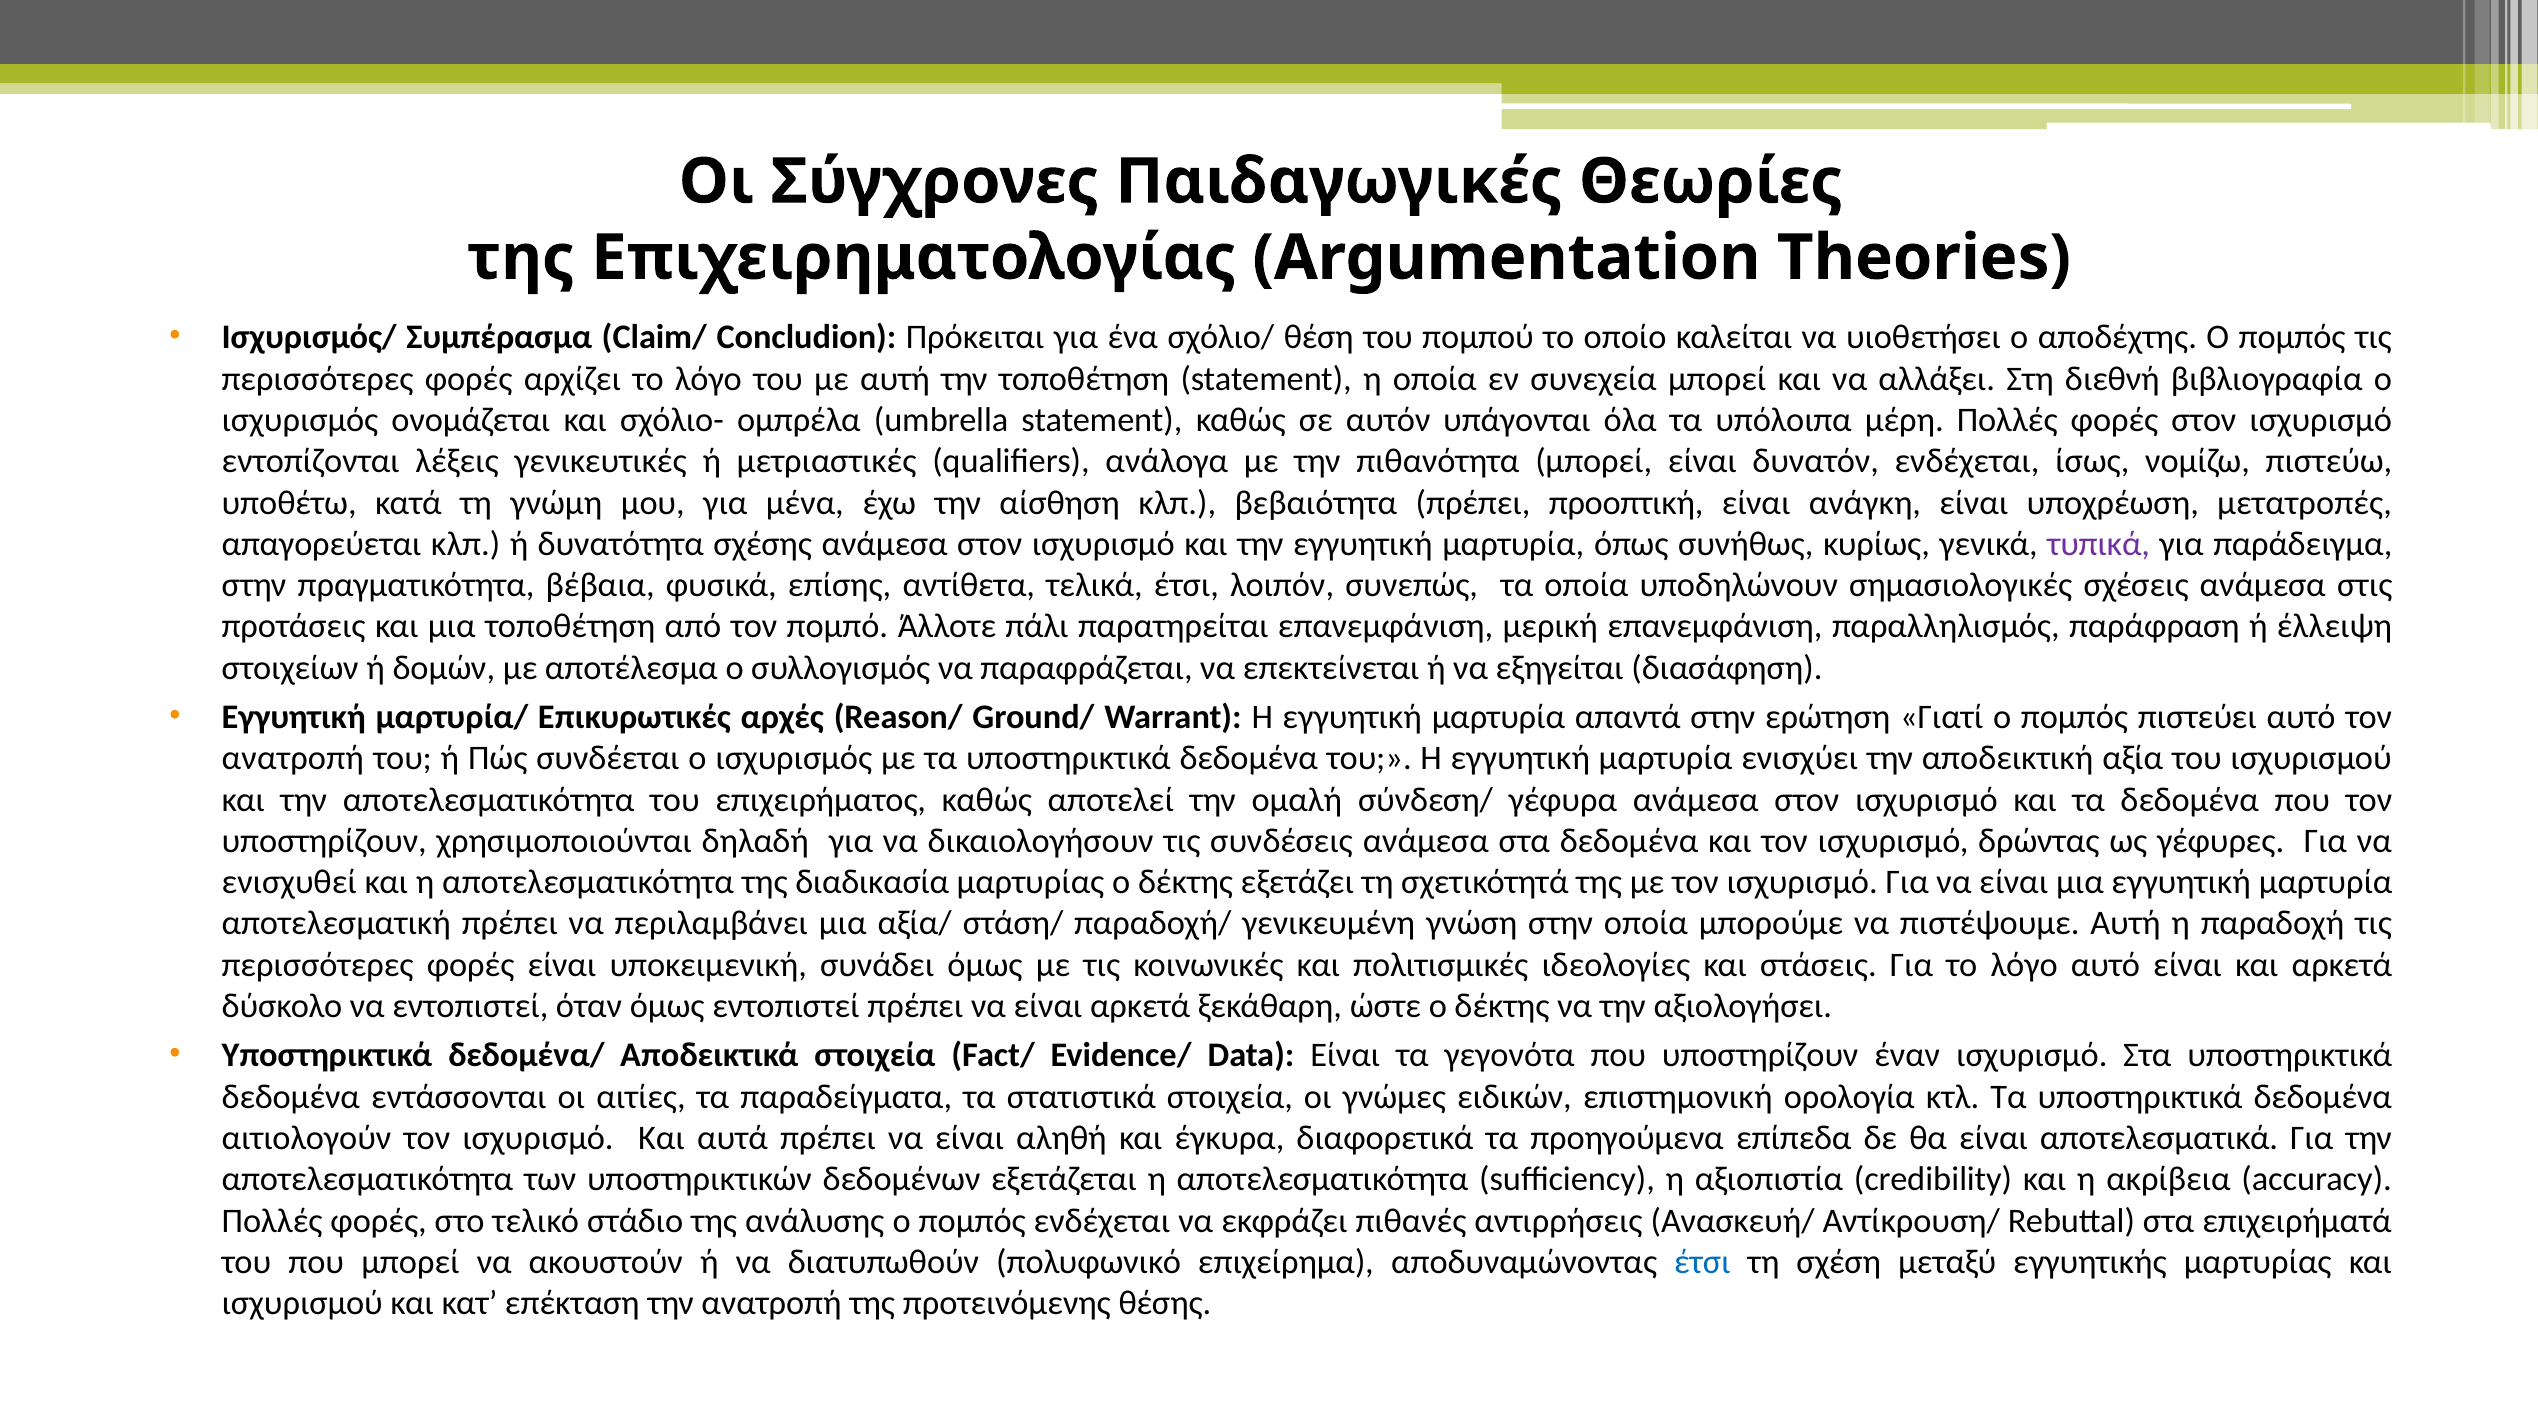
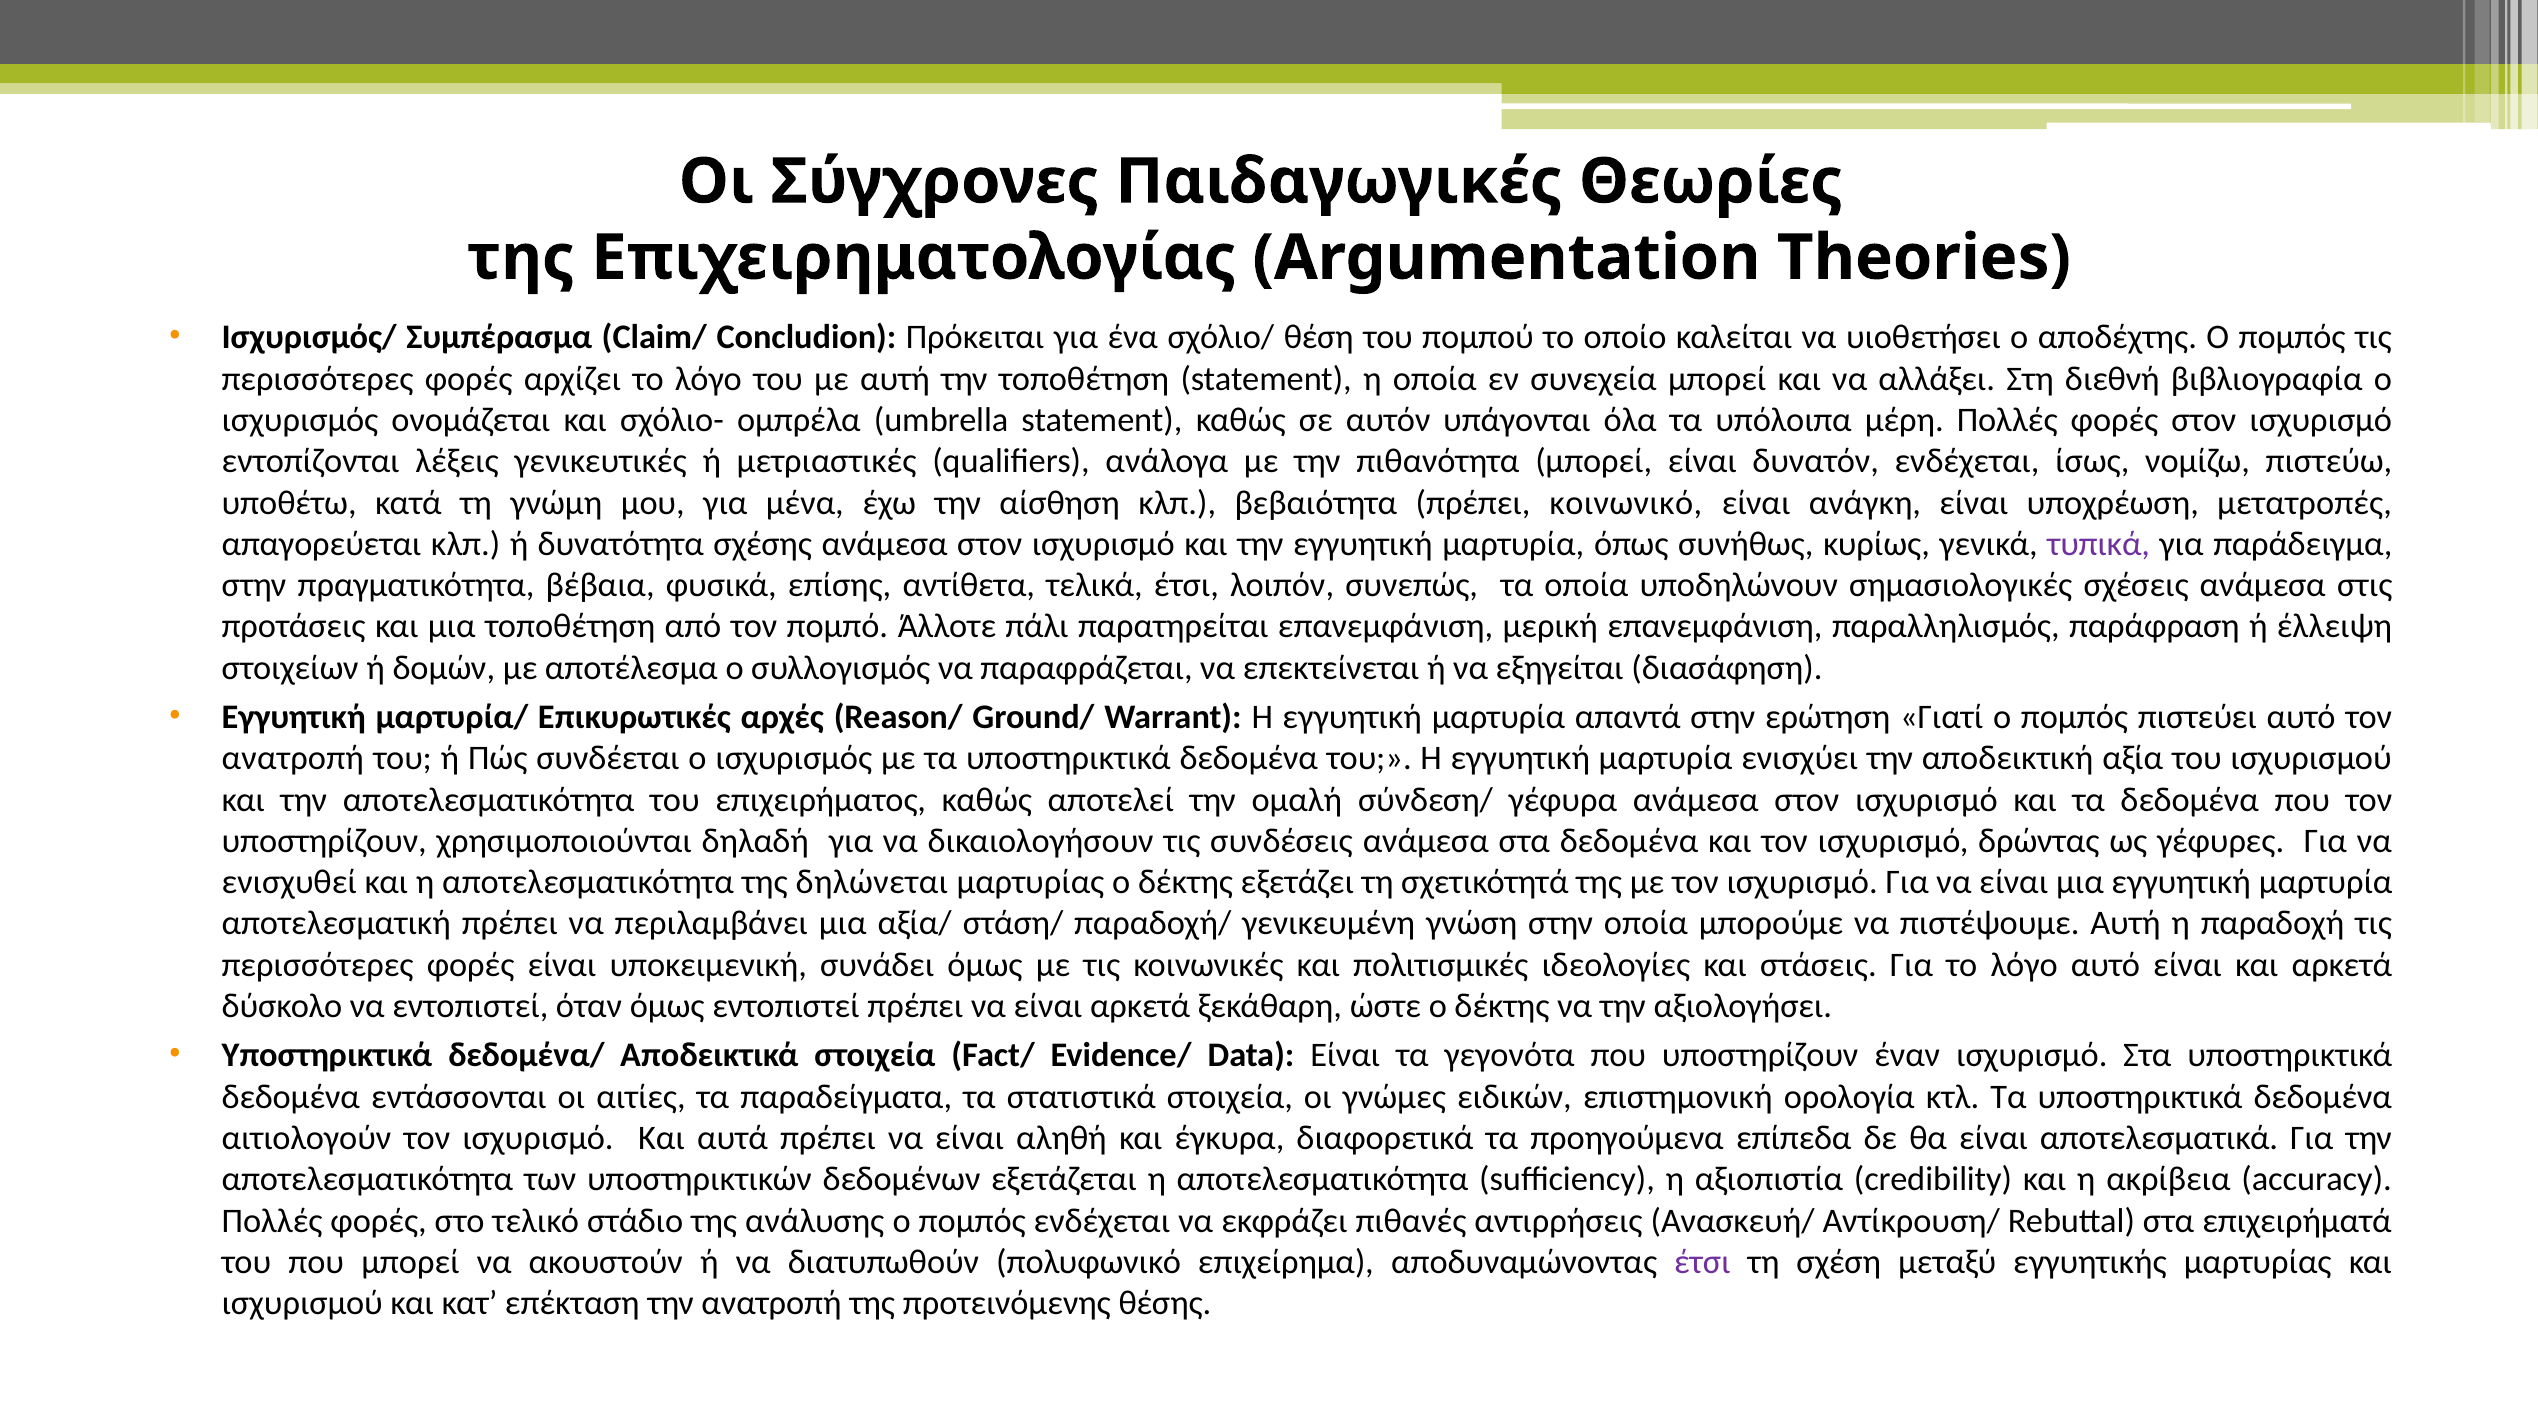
προοπτική: προοπτική -> κοινωνικό
διαδικασία: διαδικασία -> δηλώνεται
έτσι at (1702, 1262) colour: blue -> purple
